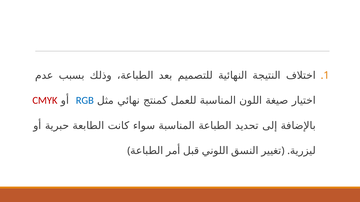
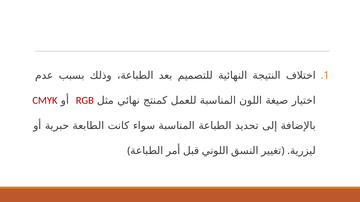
RGB colour: blue -> red
